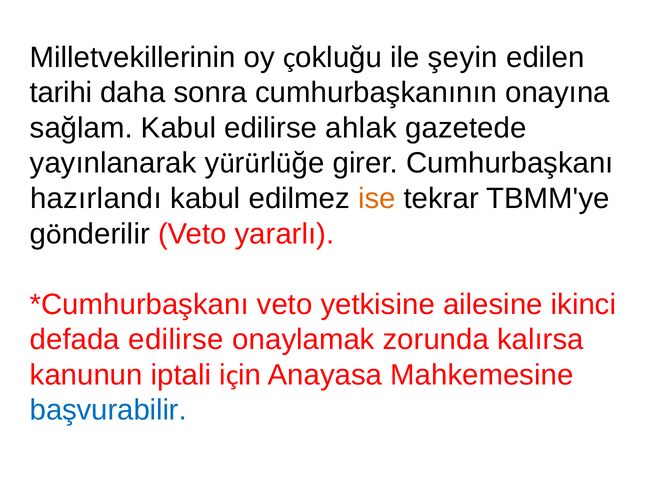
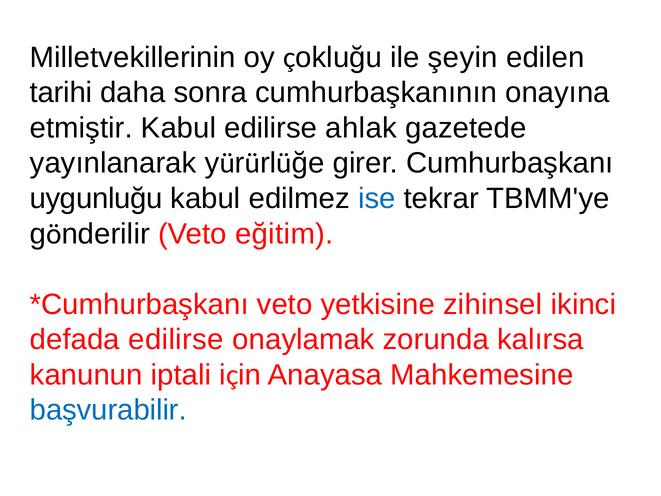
sağlam: sağlam -> etmiştir
hazırlandı: hazırlandı -> uygunluğu
ise colour: orange -> blue
yararlı: yararlı -> eğitim
ailesine: ailesine -> zihinsel
